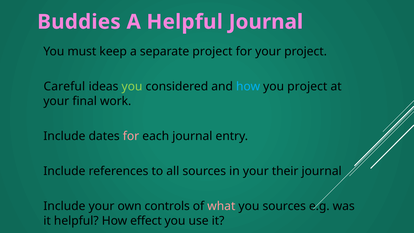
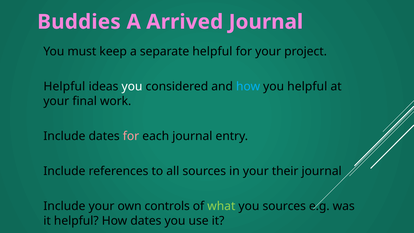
A Helpful: Helpful -> Arrived
separate project: project -> helpful
Careful at (64, 87): Careful -> Helpful
you at (132, 87) colour: light green -> white
you project: project -> helpful
what colour: pink -> light green
How effect: effect -> dates
